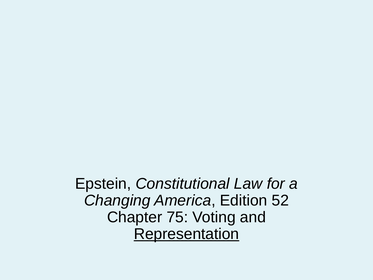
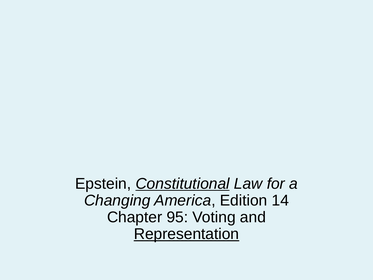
Constitutional underline: none -> present
52: 52 -> 14
75: 75 -> 95
